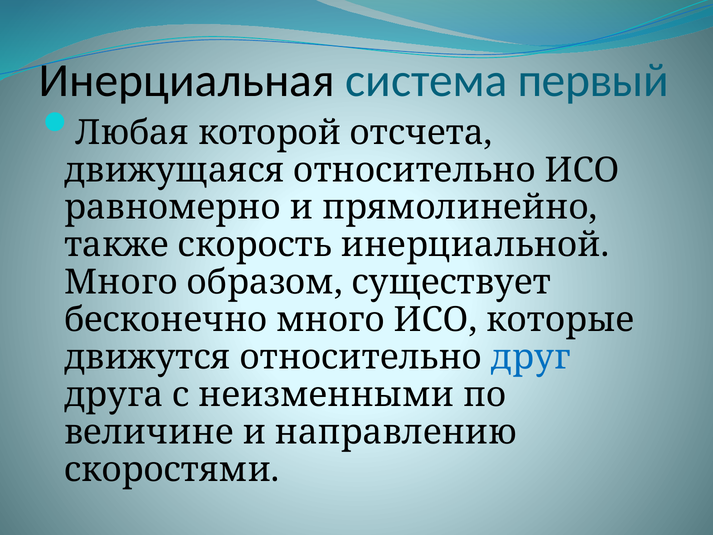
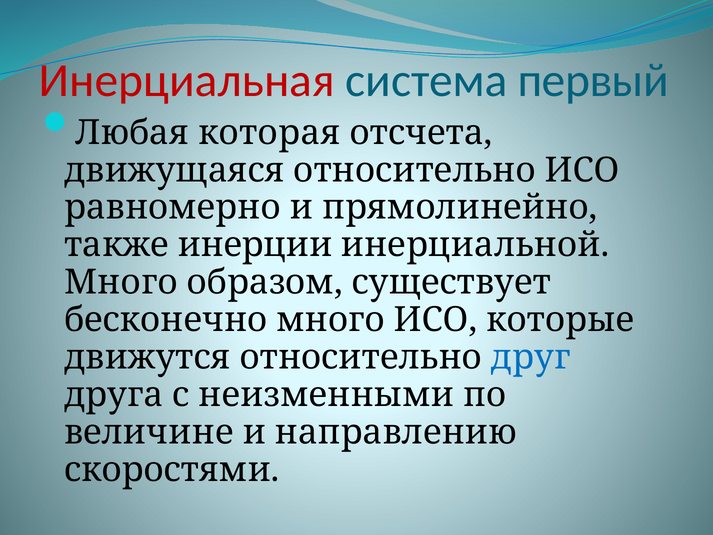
Инерциальная colour: black -> red
которой: которой -> которая
скорость: скорость -> инерции
